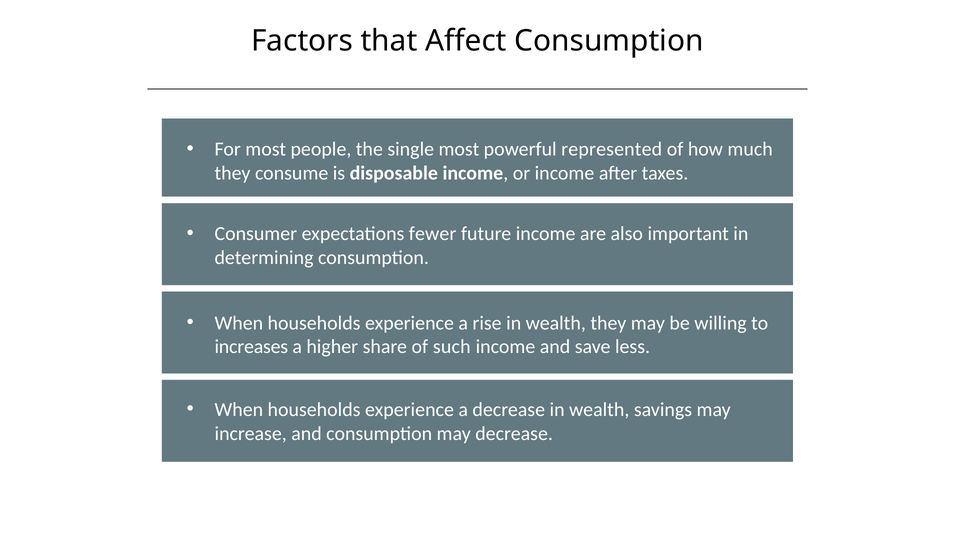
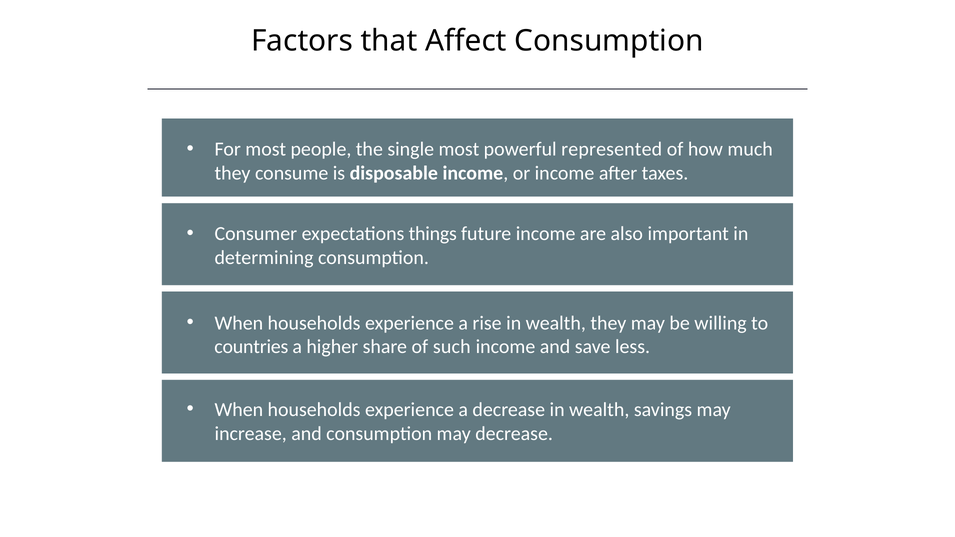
fewer: fewer -> things
increases: increases -> countries
